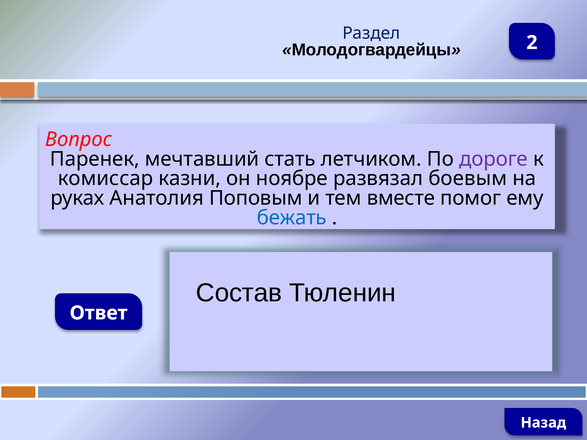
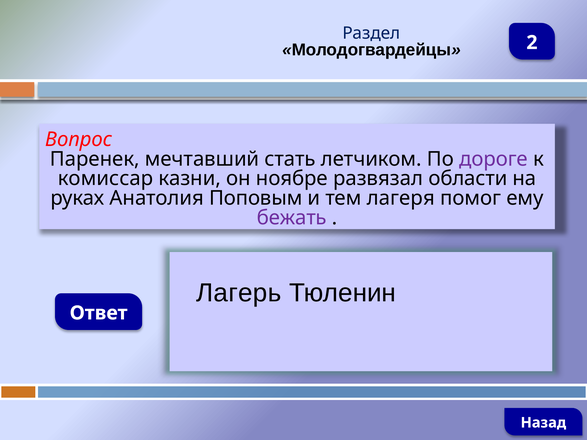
боевым: боевым -> области
вместе: вместе -> лагеря
бежать colour: blue -> purple
Состав: Состав -> Лагерь
